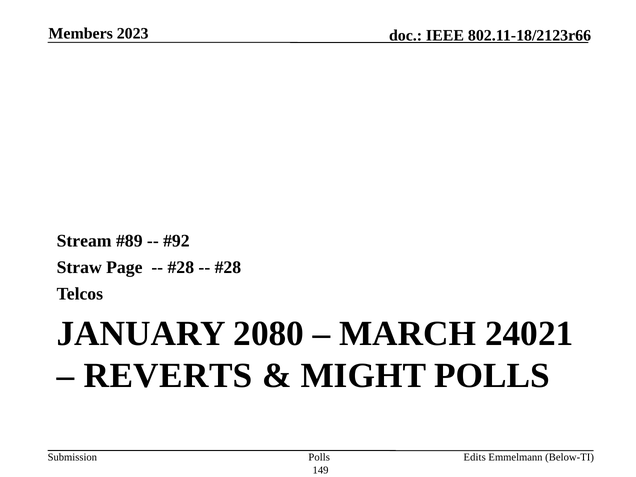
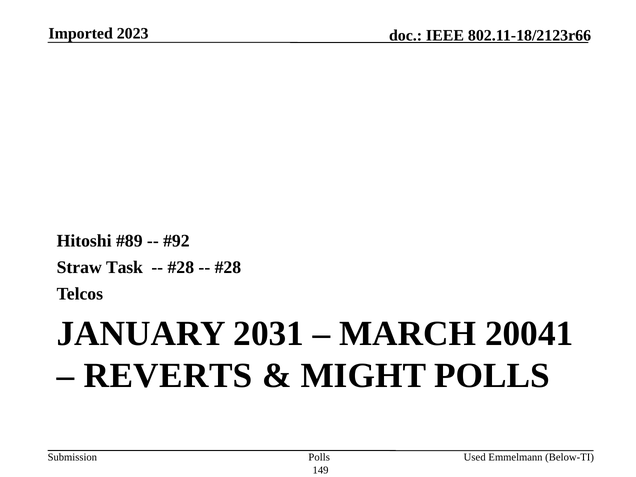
Members: Members -> Imported
Stream: Stream -> Hitoshi
Page: Page -> Task
2080: 2080 -> 2031
24021: 24021 -> 20041
Edits: Edits -> Used
